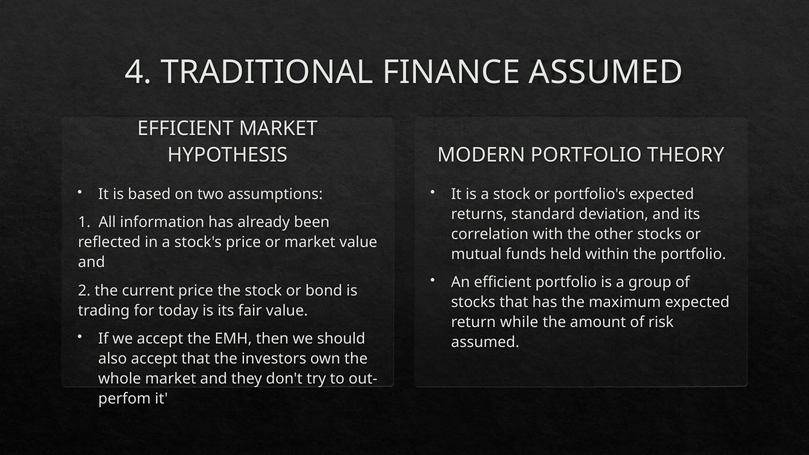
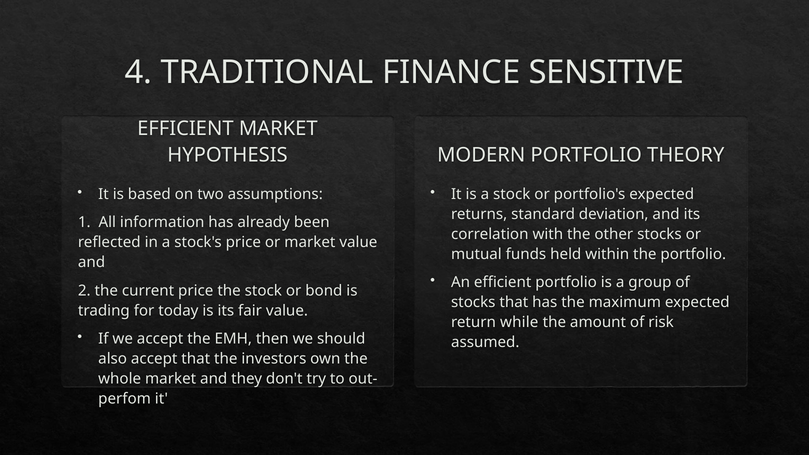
FINANCE ASSUMED: ASSUMED -> SENSITIVE
